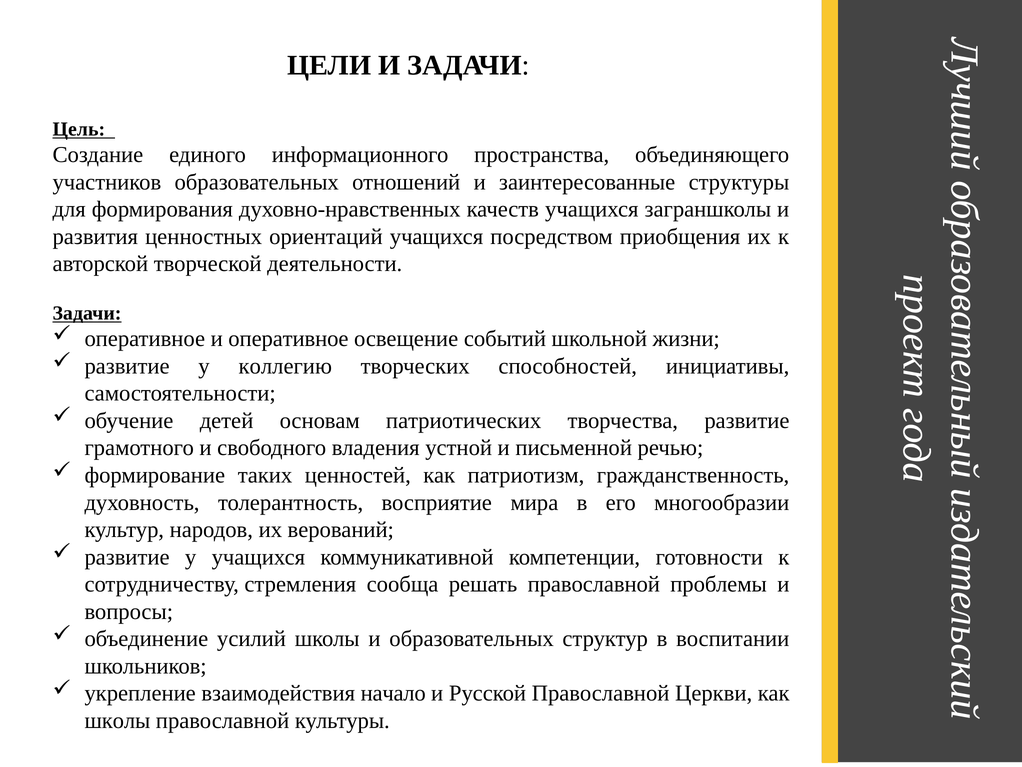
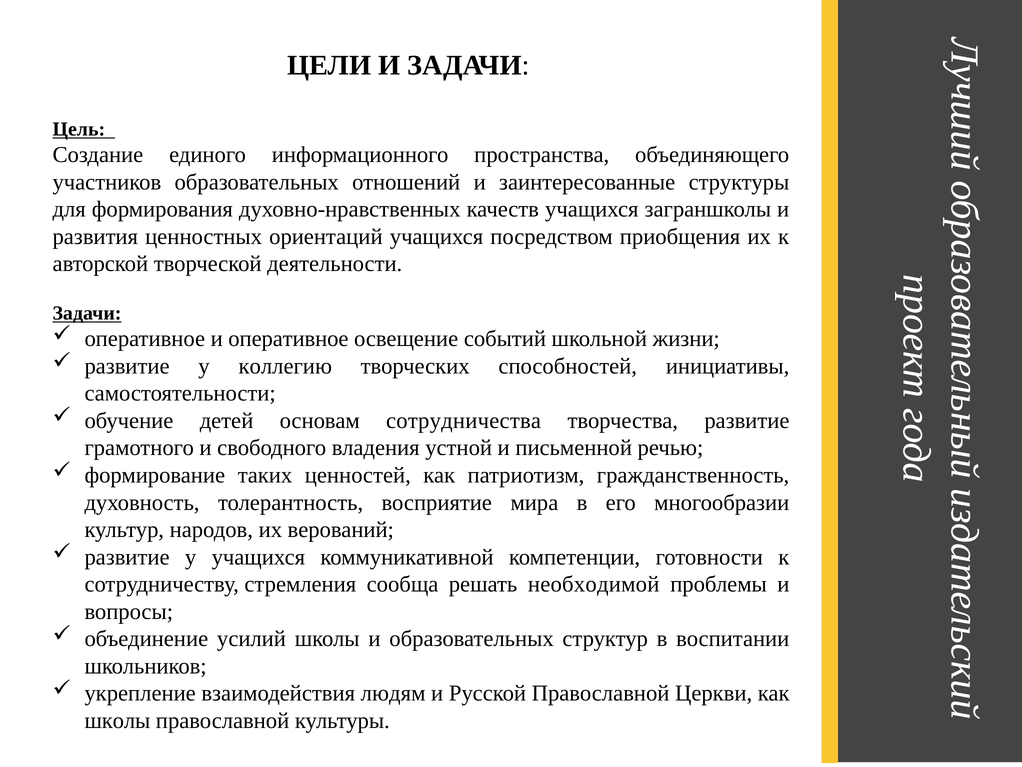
патриотических: патриотических -> сотрудничества
решать православной: православной -> необходимой
начало: начало -> людям
